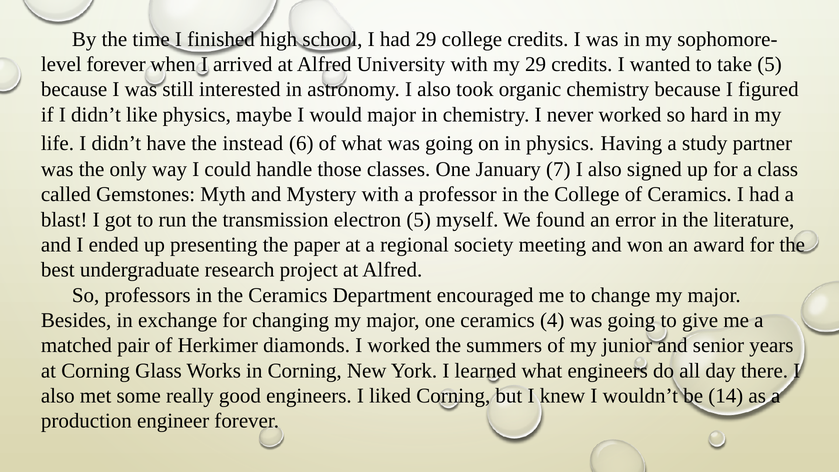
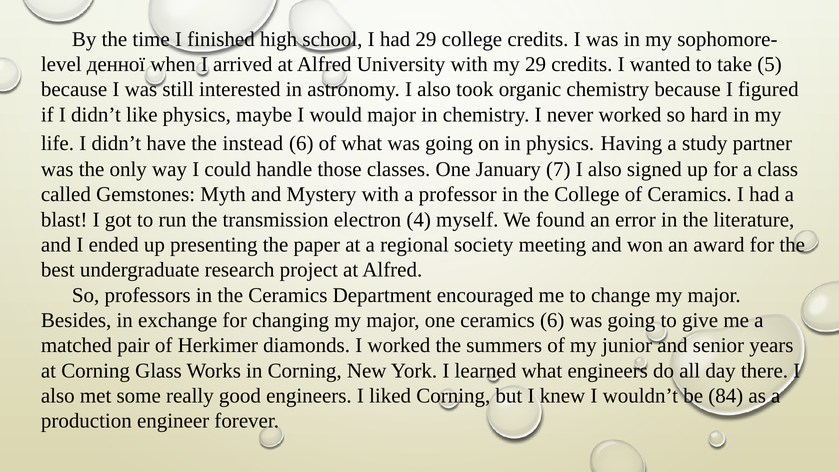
level forever: forever -> денної
electron 5: 5 -> 4
ceramics 4: 4 -> 6
14: 14 -> 84
